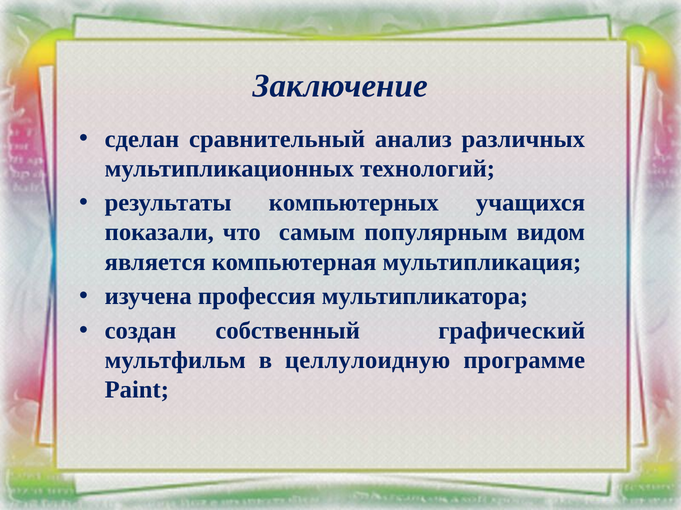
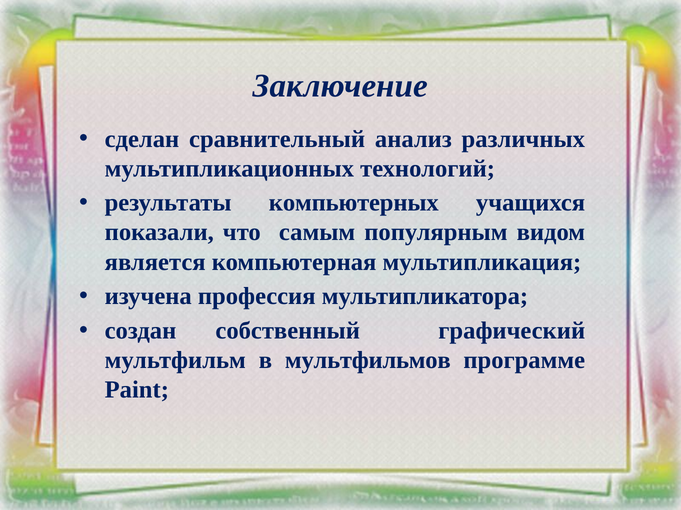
целлулоидную: целлулоидную -> мультфильмов
